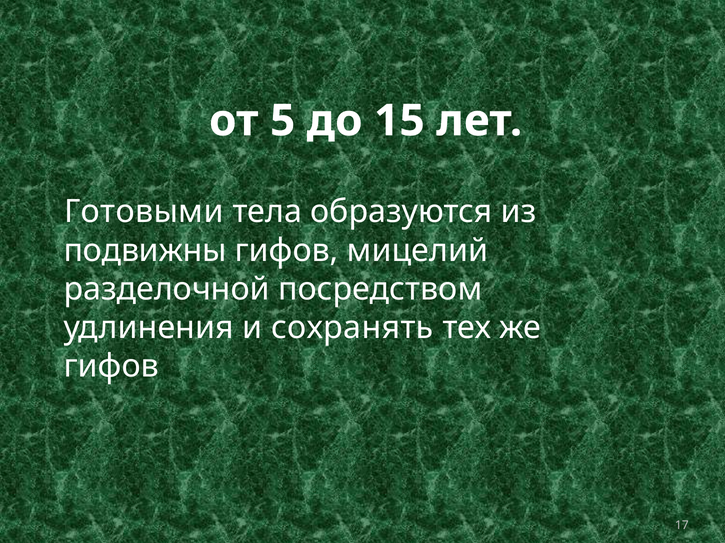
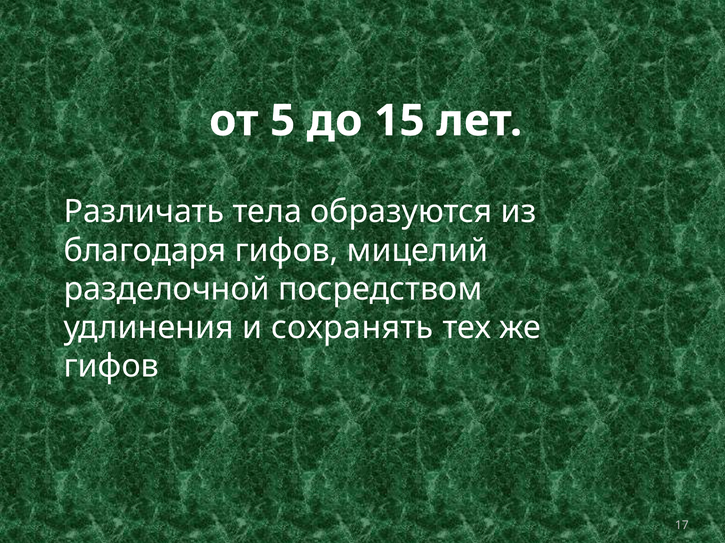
Готовыми: Готовыми -> Различать
подвижны: подвижны -> благодаря
